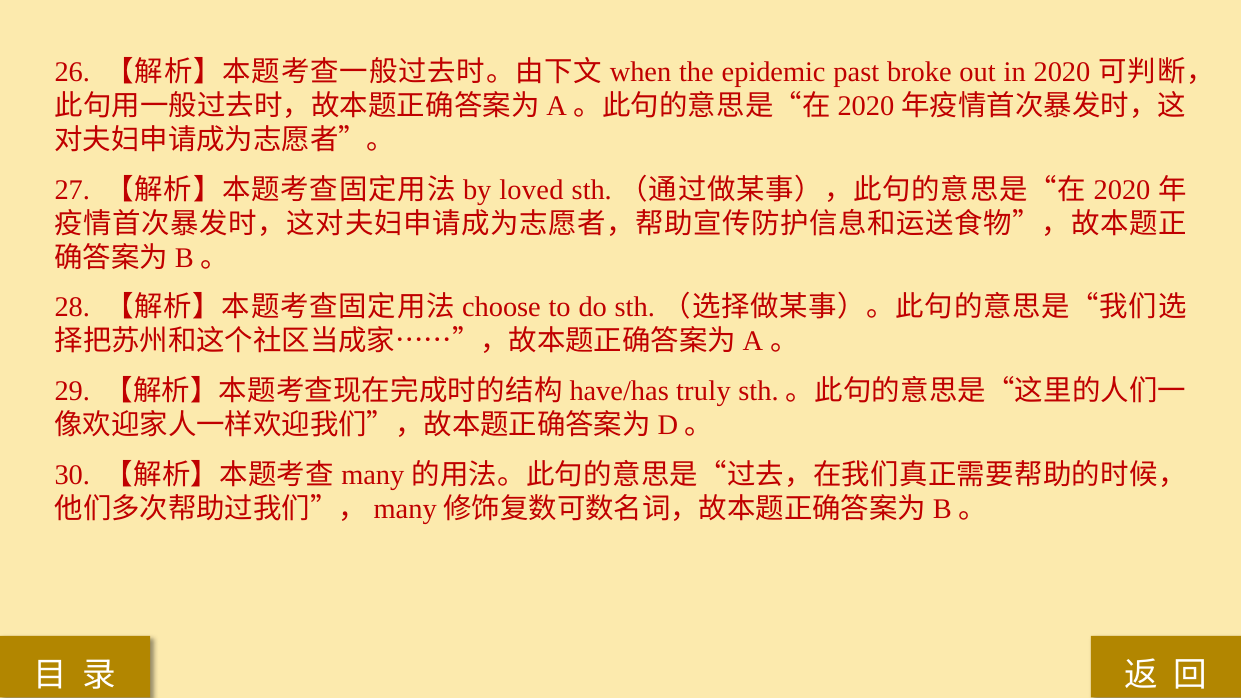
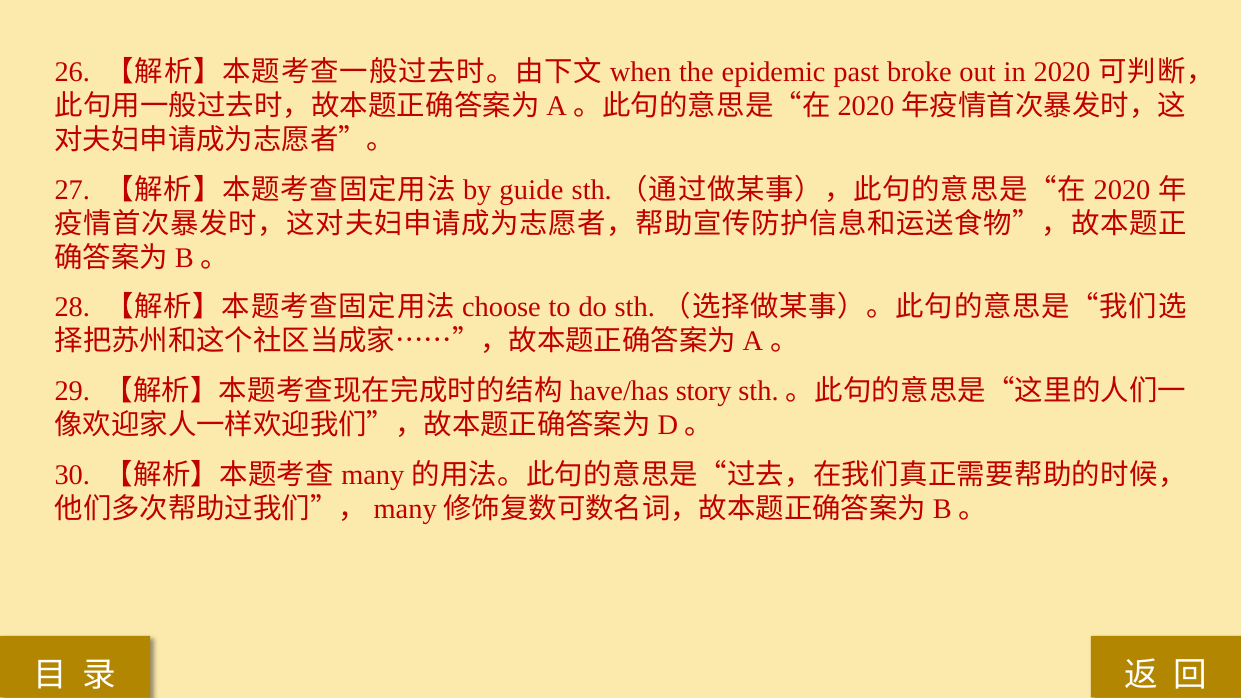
loved: loved -> guide
truly: truly -> story
